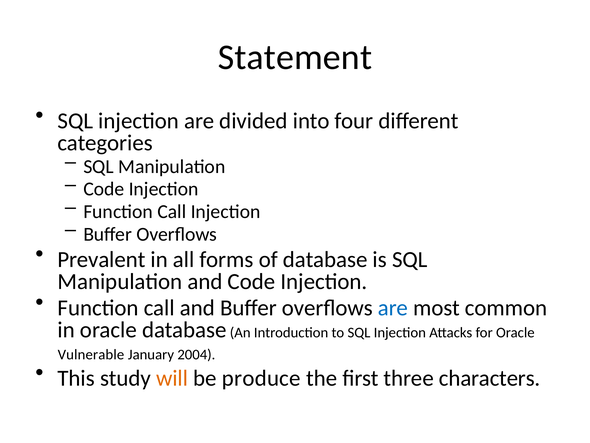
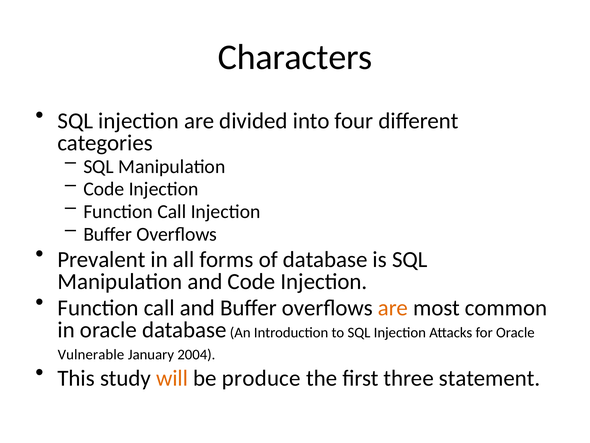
Statement: Statement -> Characters
are at (393, 307) colour: blue -> orange
characters: characters -> statement
